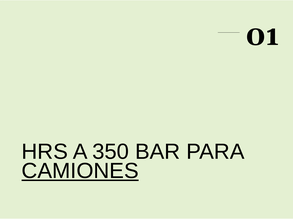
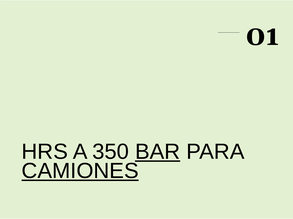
BAR underline: none -> present
